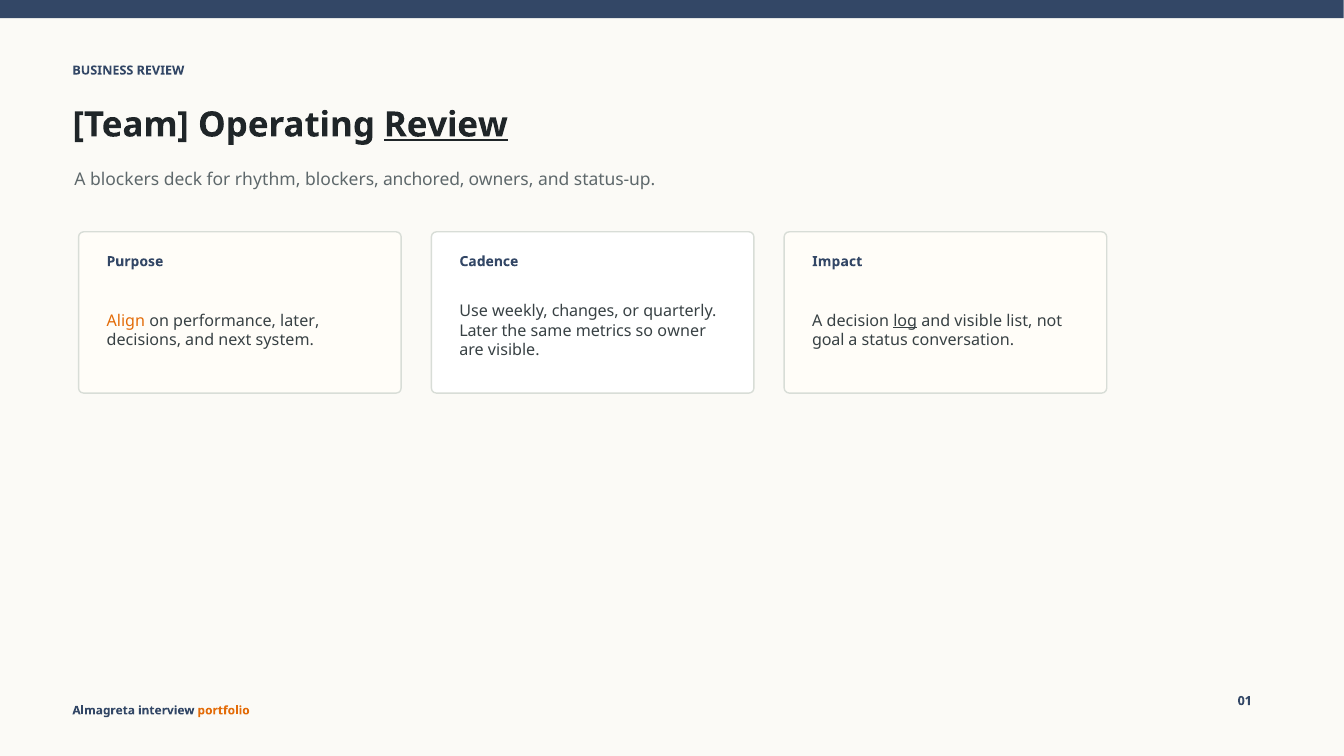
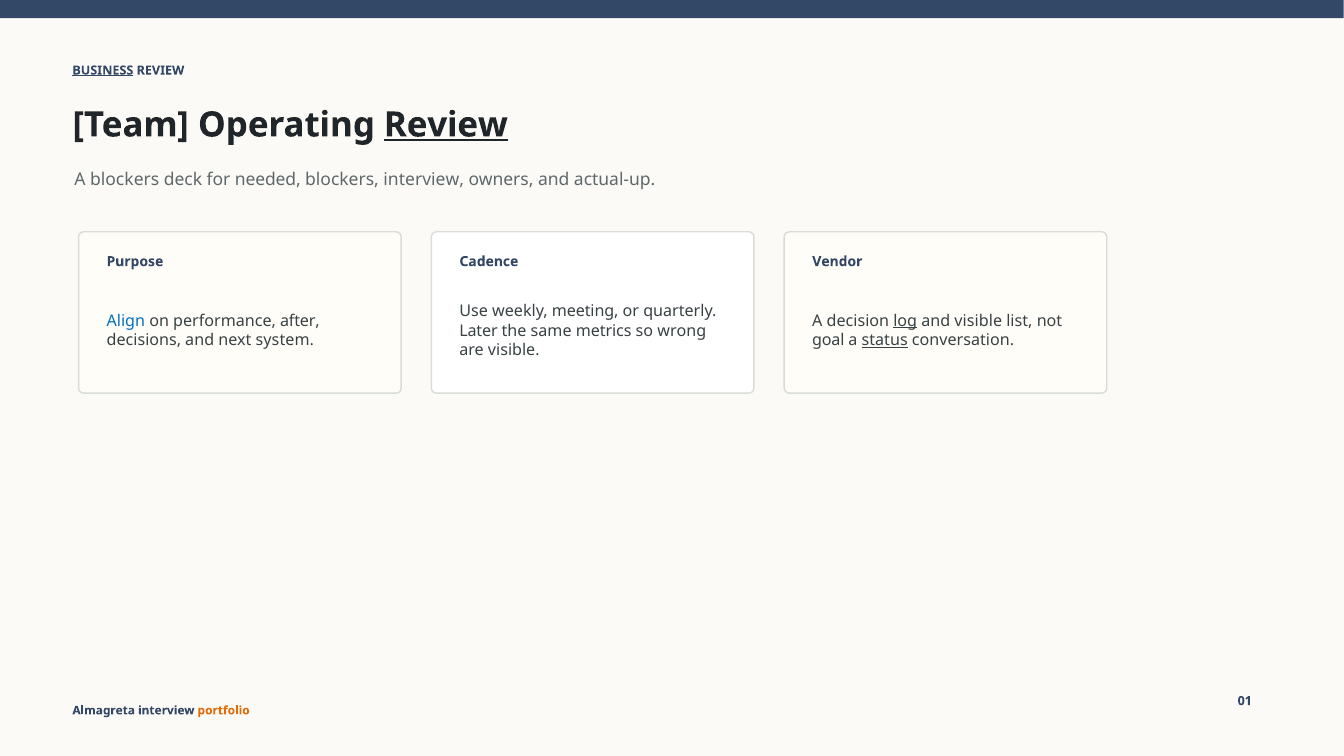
BUSINESS underline: none -> present
rhythm: rhythm -> needed
blockers anchored: anchored -> interview
status-up: status-up -> actual-up
Impact: Impact -> Vendor
changes: changes -> meeting
Align colour: orange -> blue
performance later: later -> after
owner: owner -> wrong
status underline: none -> present
